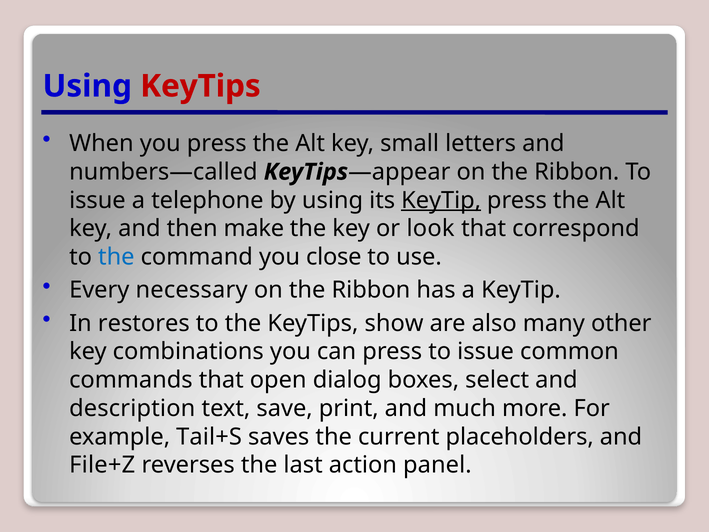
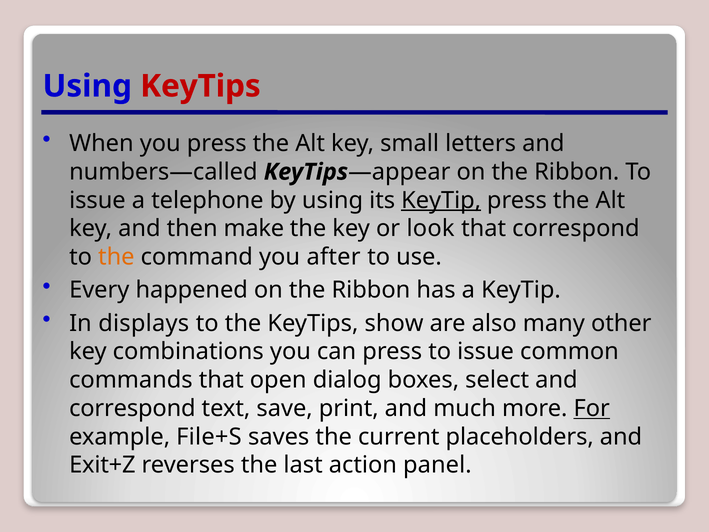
the at (116, 257) colour: blue -> orange
close: close -> after
necessary: necessary -> happened
restores: restores -> displays
description at (132, 408): description -> correspond
For underline: none -> present
Tail+S: Tail+S -> File+S
File+Z: File+Z -> Exit+Z
